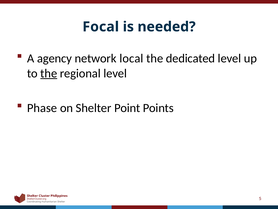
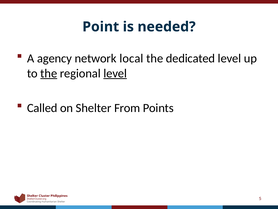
Focal: Focal -> Point
level at (115, 73) underline: none -> present
Phase: Phase -> Called
Point: Point -> From
